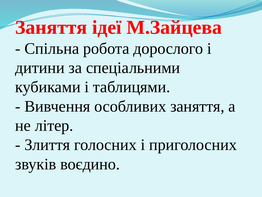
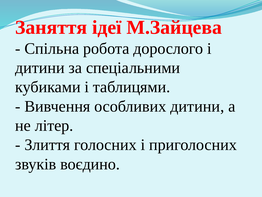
особливих заняття: заняття -> дитини
